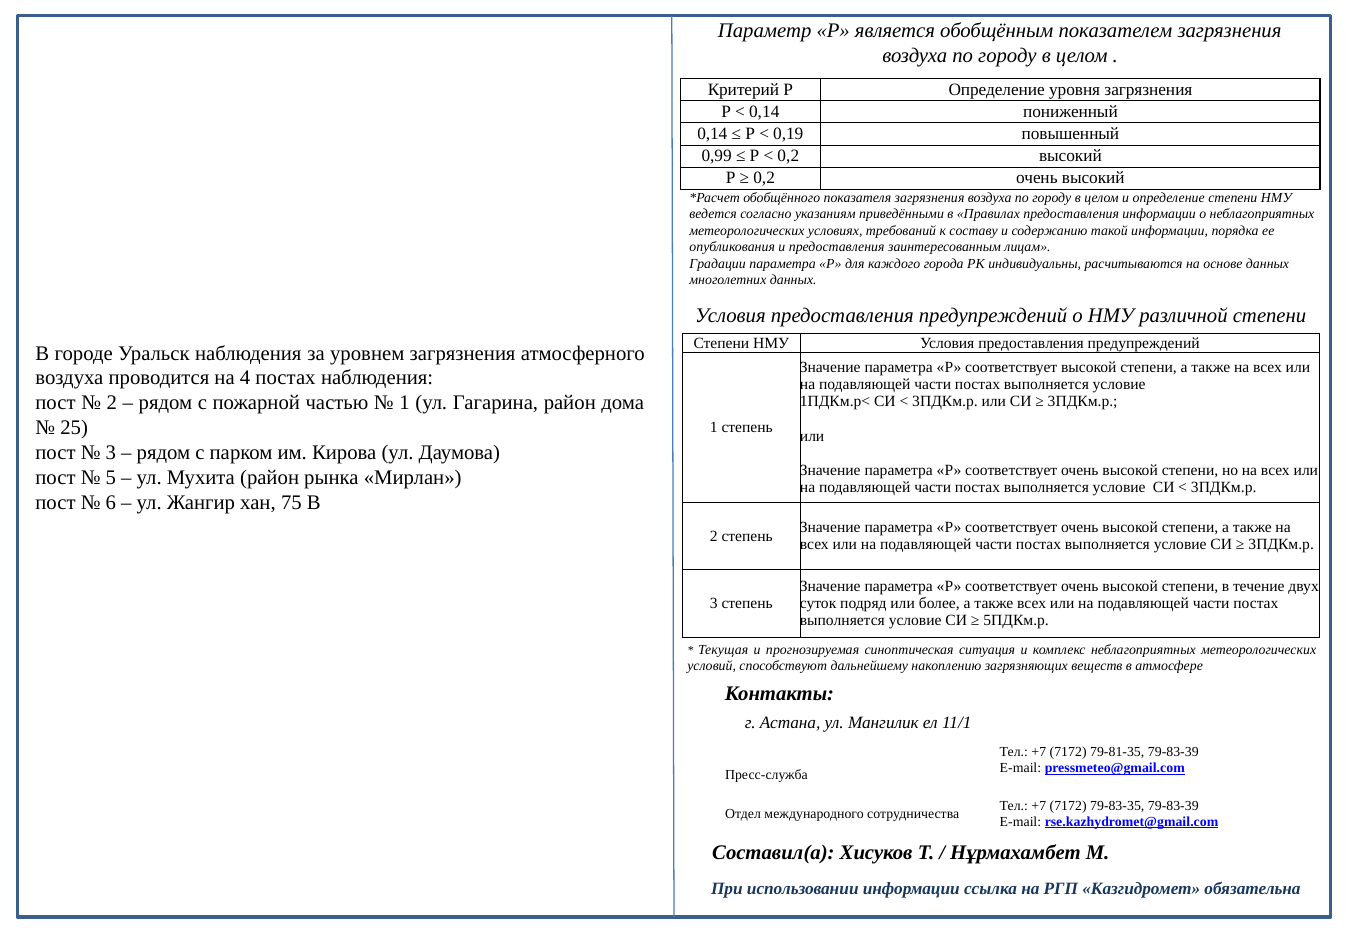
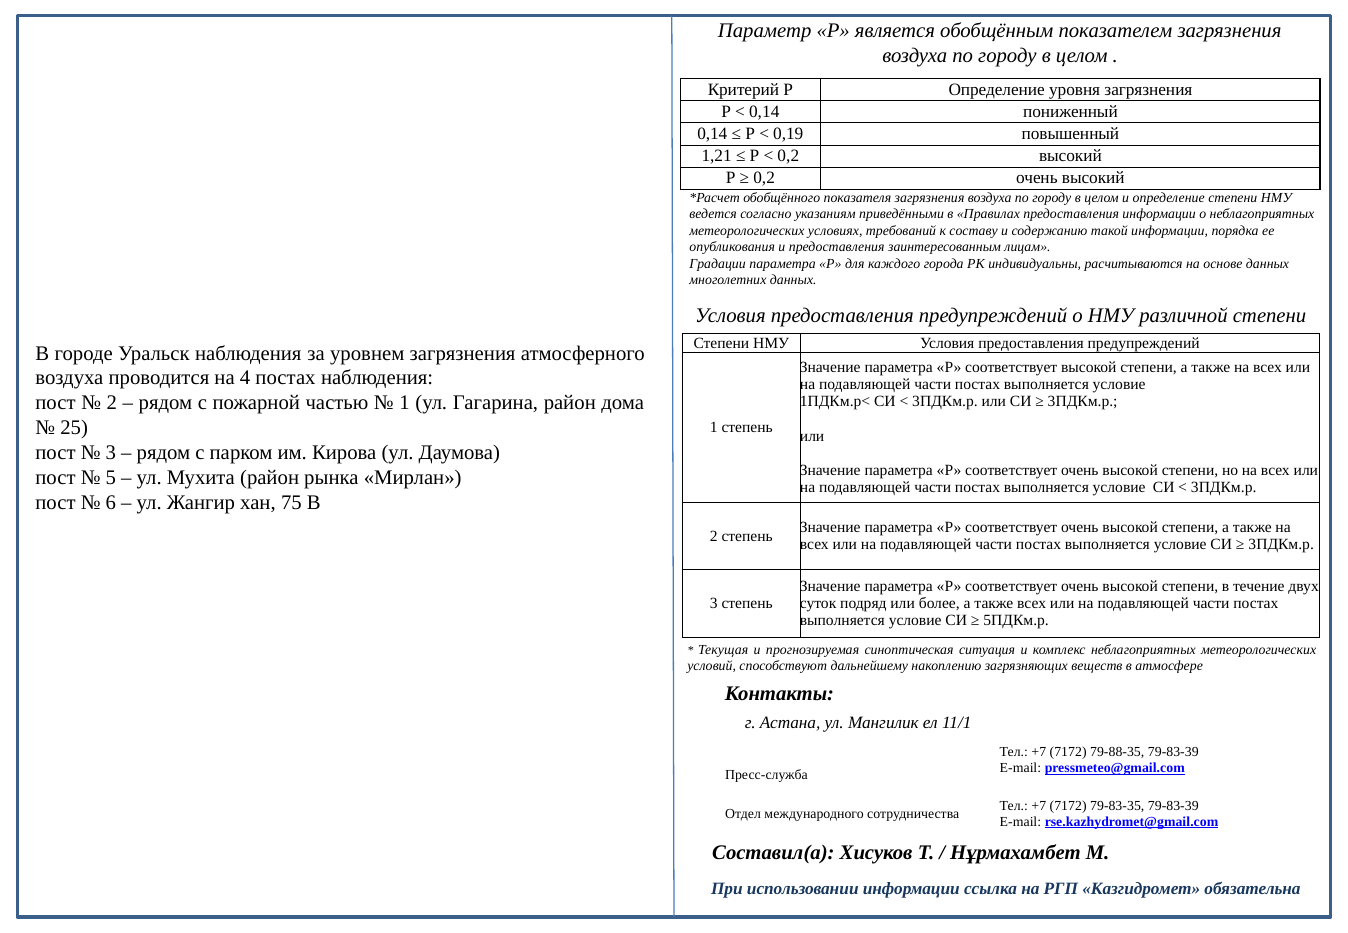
0,99: 0,99 -> 1,21
79-81-35: 79-81-35 -> 79-88-35
